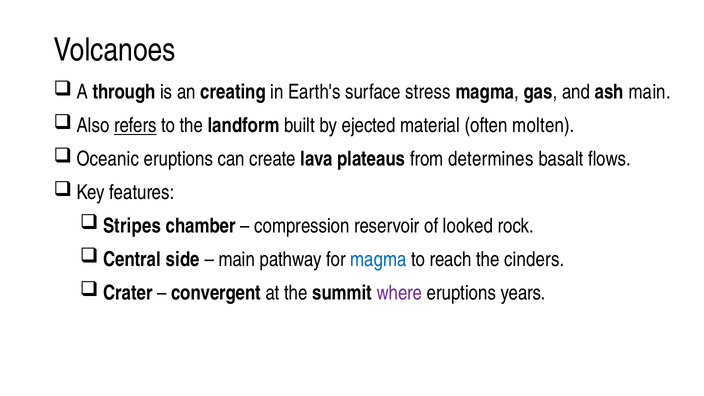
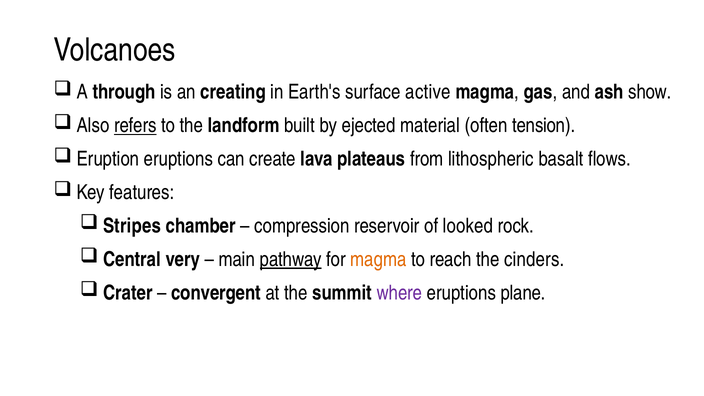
stress: stress -> active
ash main: main -> show
molten: molten -> tension
Oceanic: Oceanic -> Eruption
determines: determines -> lithospheric
side: side -> very
pathway underline: none -> present
magma at (378, 260) colour: blue -> orange
years: years -> plane
